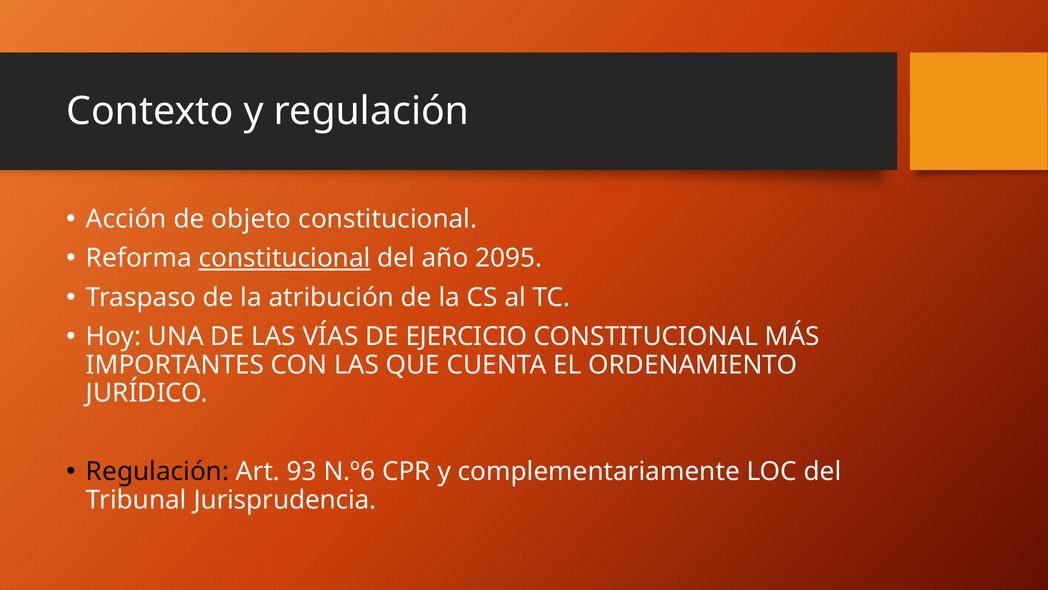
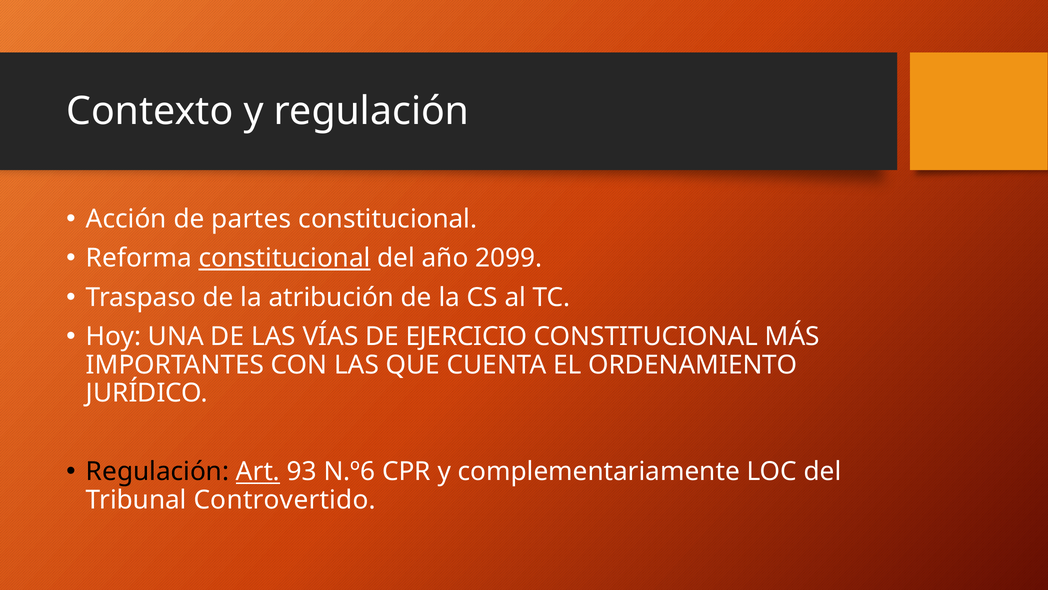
objeto: objeto -> partes
2095: 2095 -> 2099
Art underline: none -> present
Jurisprudencia: Jurisprudencia -> Controvertido
